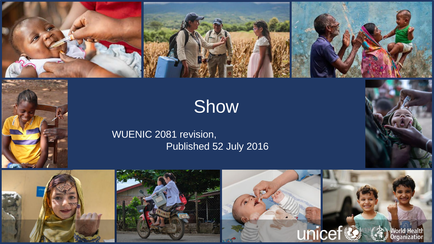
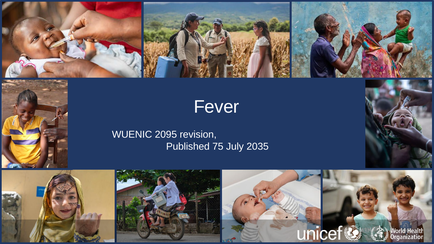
Show: Show -> Fever
2081: 2081 -> 2095
52: 52 -> 75
2016: 2016 -> 2035
